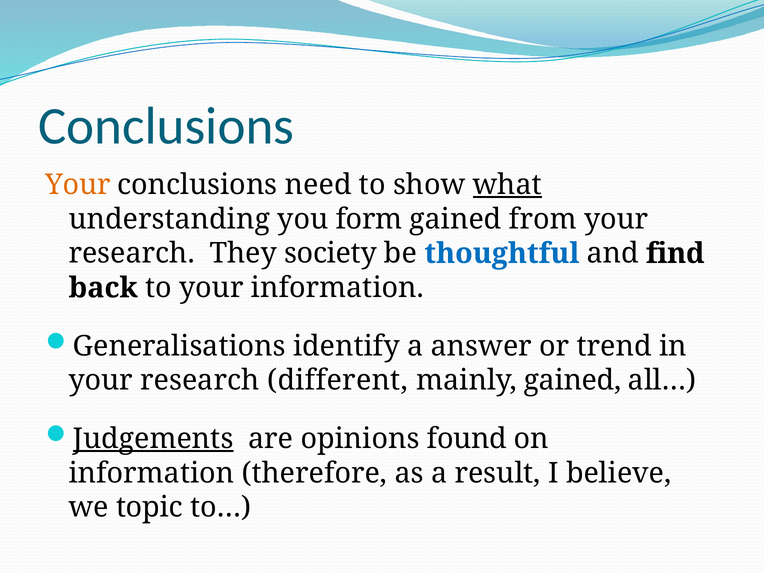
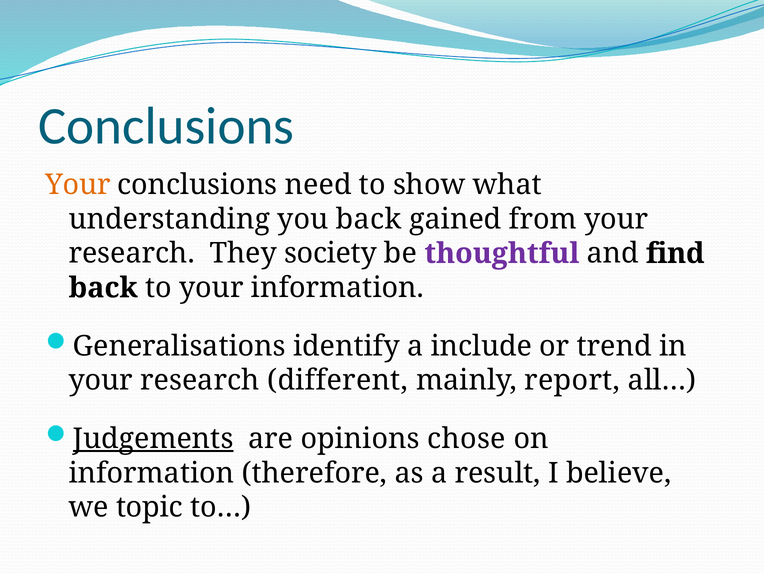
what underline: present -> none
you form: form -> back
thoughtful colour: blue -> purple
answer: answer -> include
mainly gained: gained -> report
found: found -> chose
